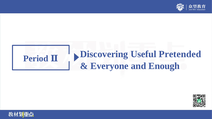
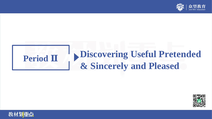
Everyone: Everyone -> Sincerely
Enough: Enough -> Pleased
